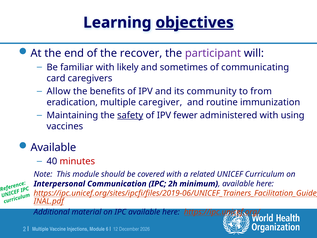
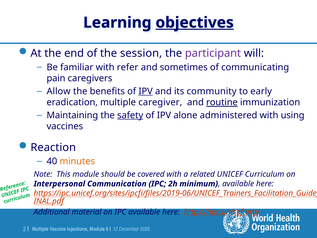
recover: recover -> session
likely: likely -> refer
card: card -> pain
IPV at (146, 91) underline: none -> present
from: from -> early
routine underline: none -> present
fewer: fewer -> alone
Available at (53, 147): Available -> Reaction
minutes colour: red -> orange
